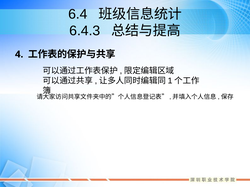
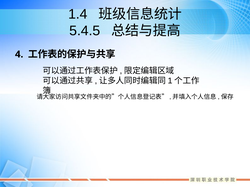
6.4: 6.4 -> 1.4
6.4.3: 6.4.3 -> 5.4.5
